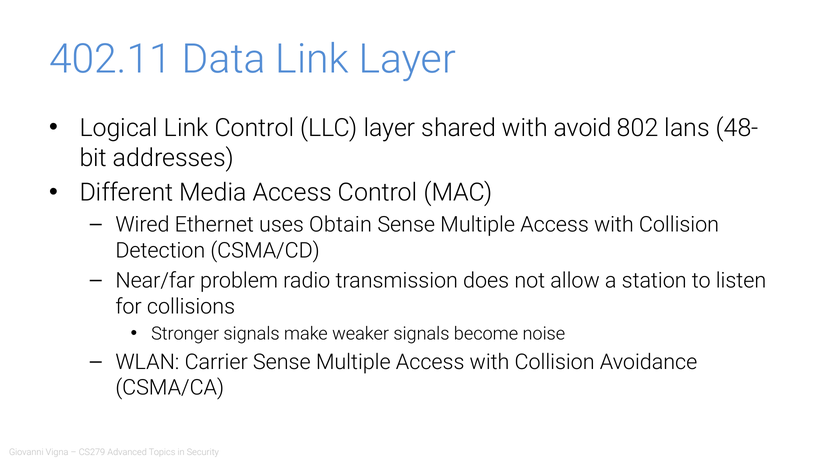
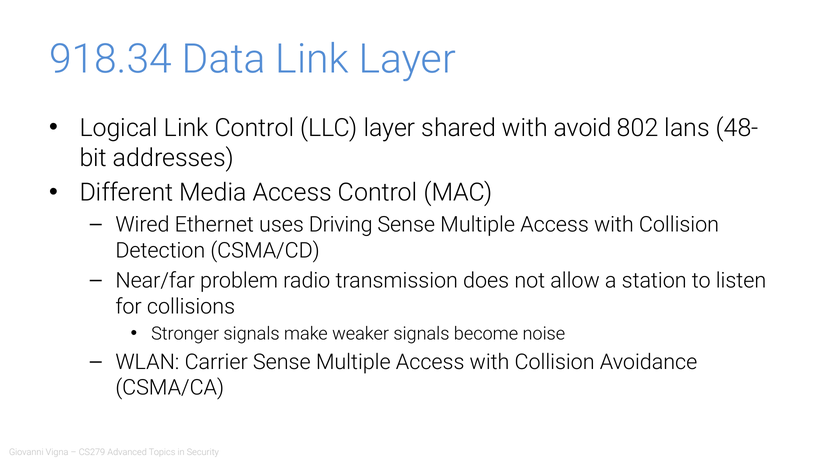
402.11: 402.11 -> 918.34
Obtain: Obtain -> Driving
